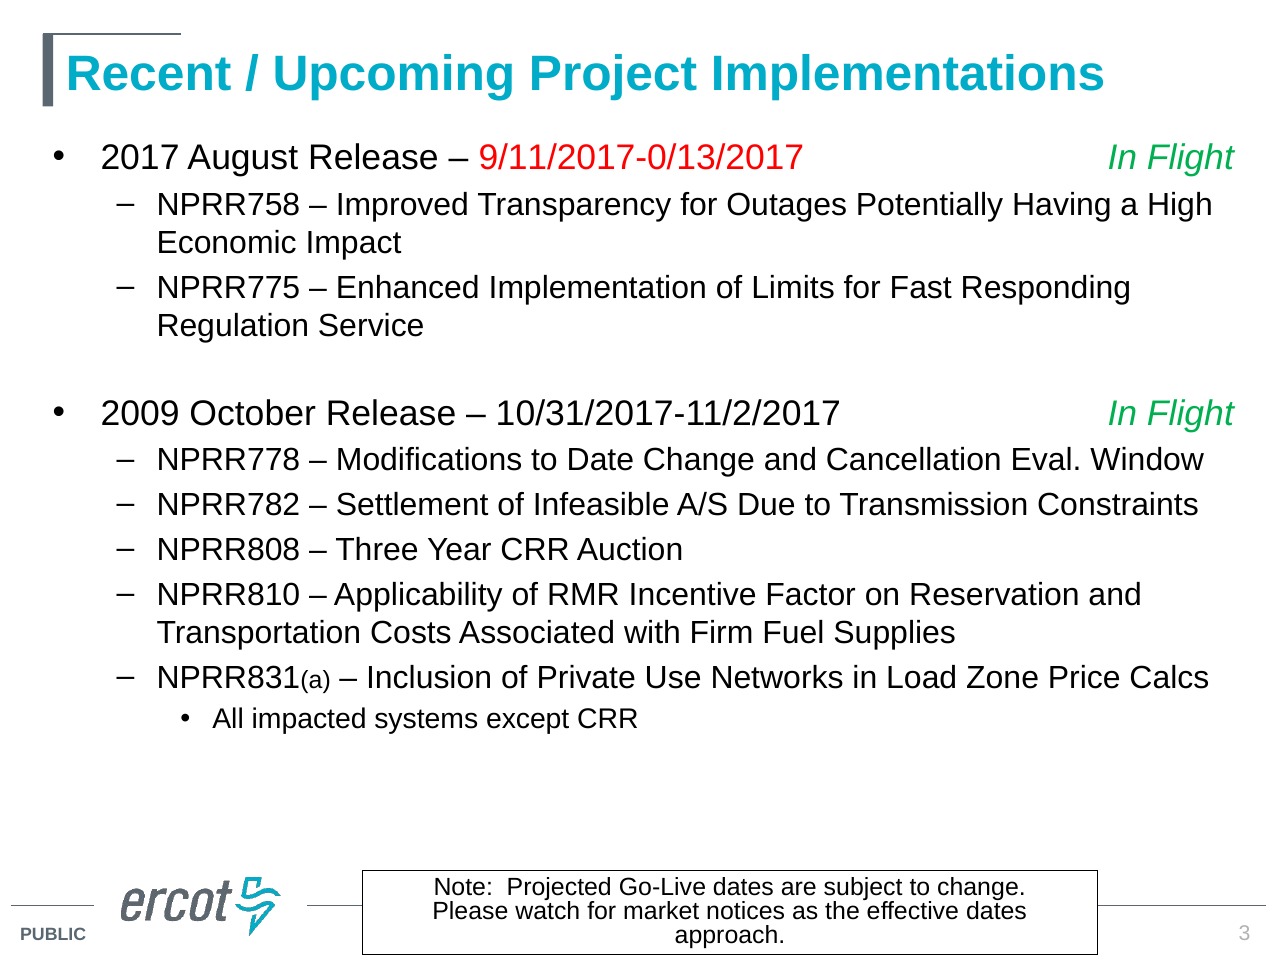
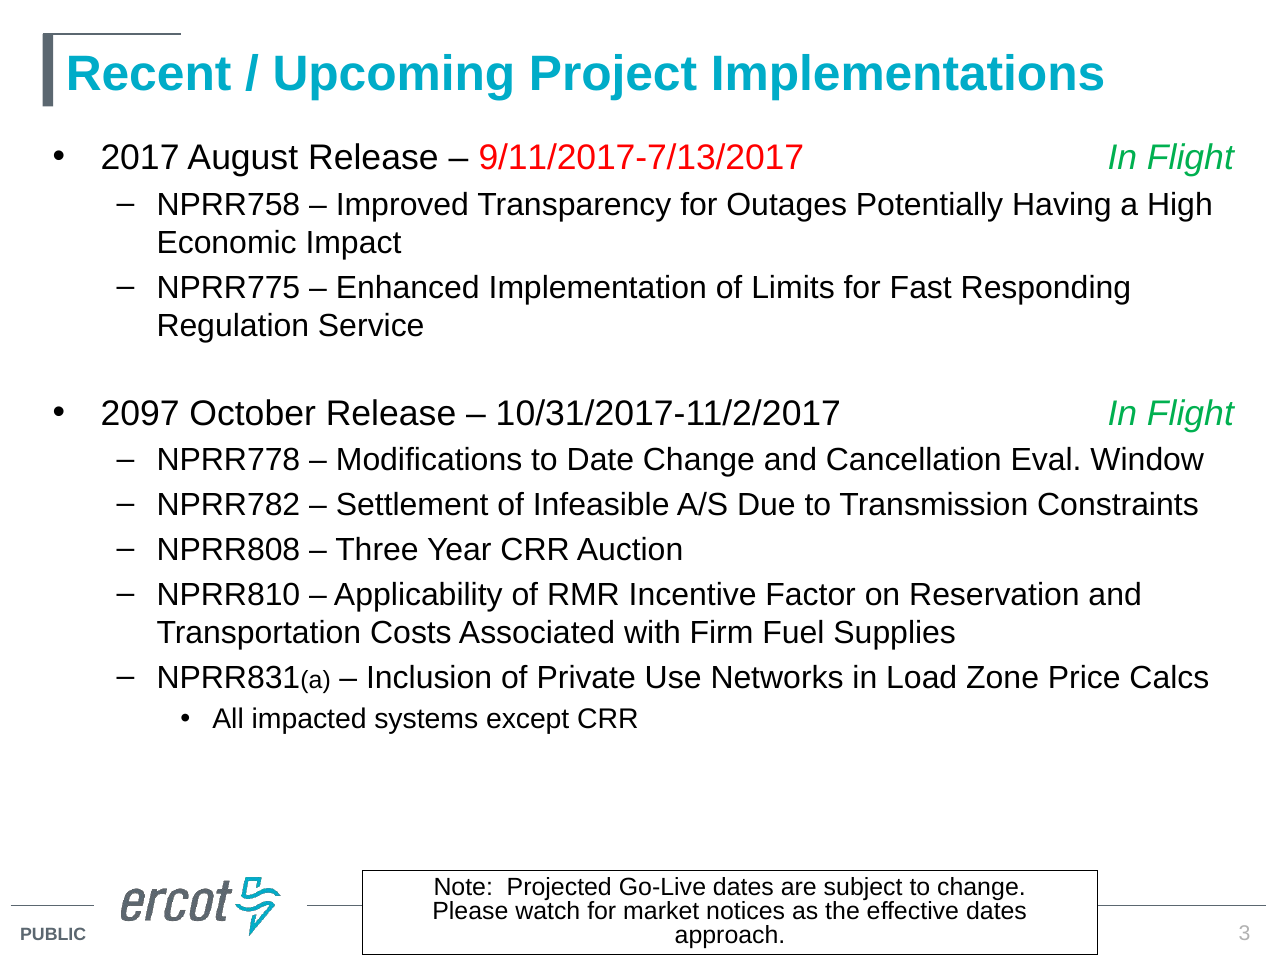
9/11/2017-0/13/2017: 9/11/2017-0/13/2017 -> 9/11/2017-7/13/2017
2009: 2009 -> 2097
